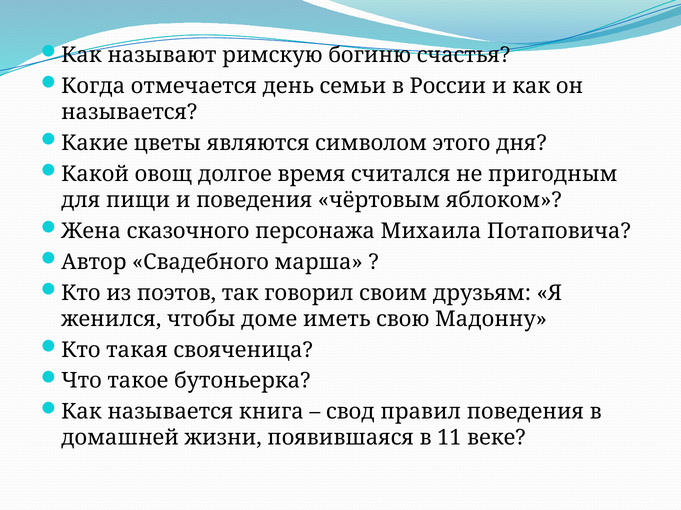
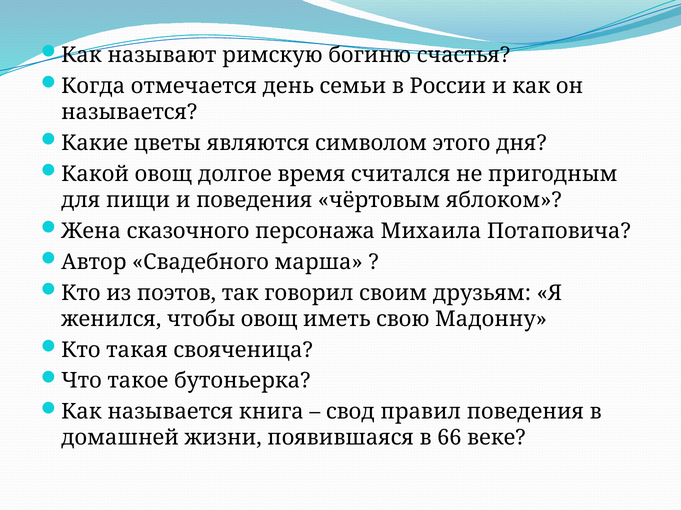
чтобы доме: доме -> овощ
11: 11 -> 66
